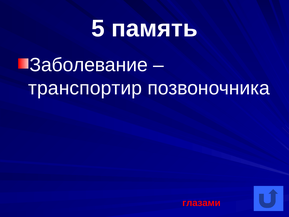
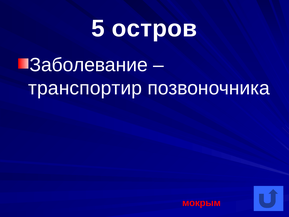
память: память -> остров
глазами: глазами -> мокрым
